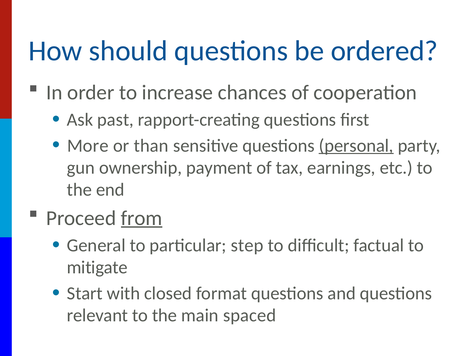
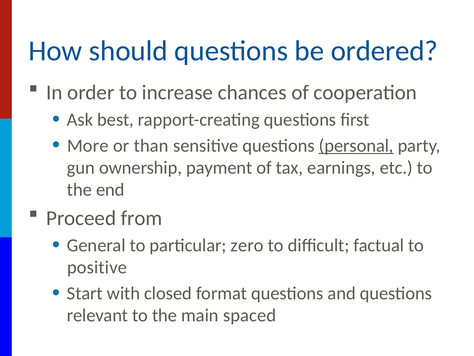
past: past -> best
from underline: present -> none
step: step -> zero
mitigate: mitigate -> positive
